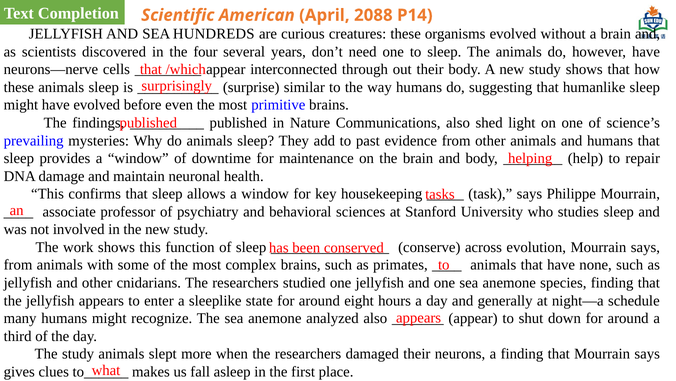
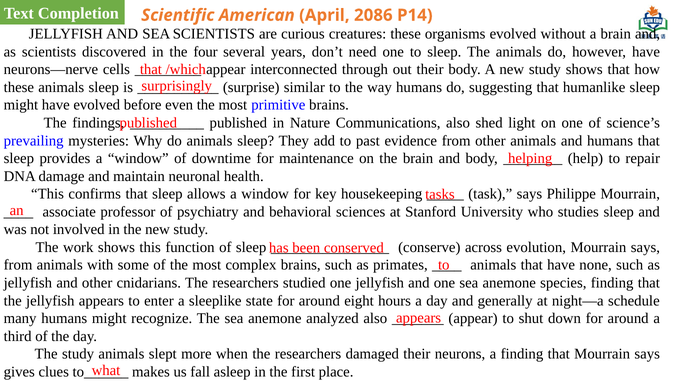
2088: 2088 -> 2086
SEA HUNDREDS: HUNDREDS -> SCIENTISTS
